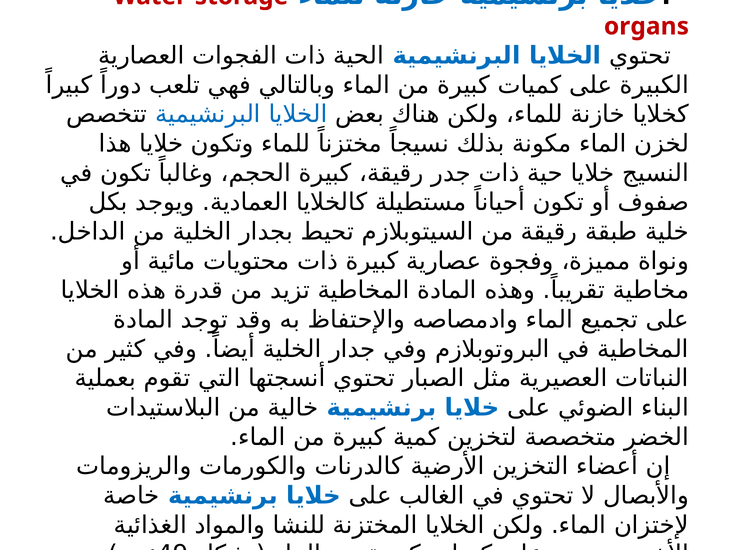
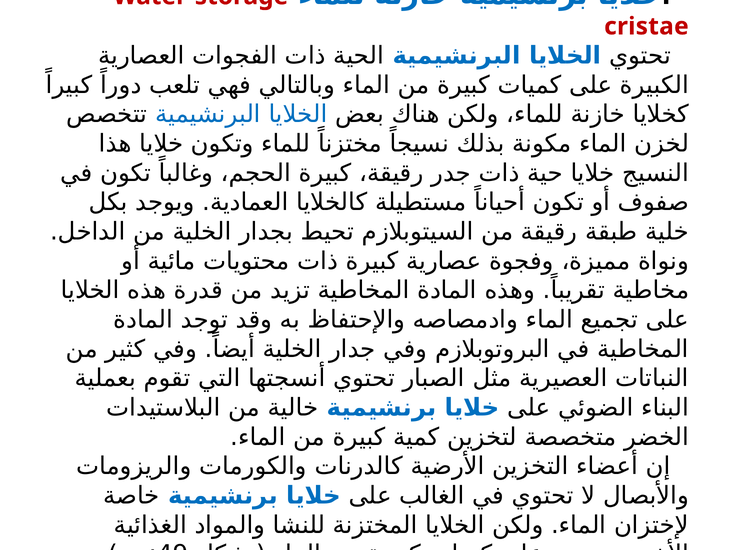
organs: organs -> cristae
